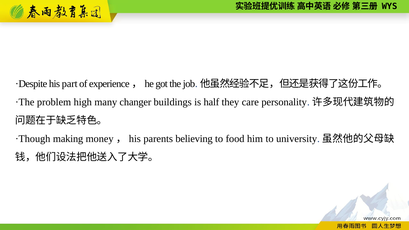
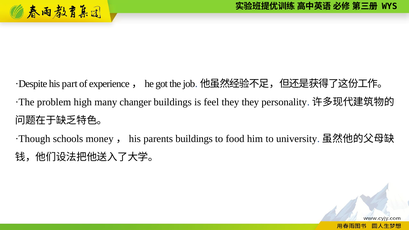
half: half -> feel
they care: care -> they
making: making -> schools
parents believing: believing -> buildings
